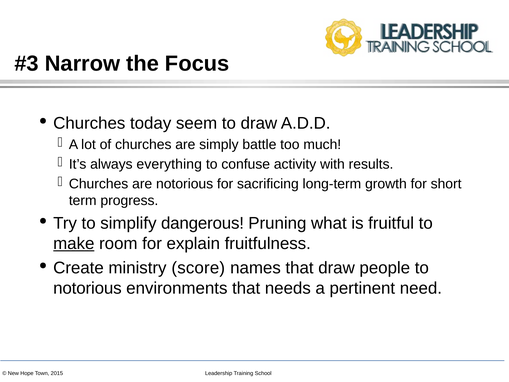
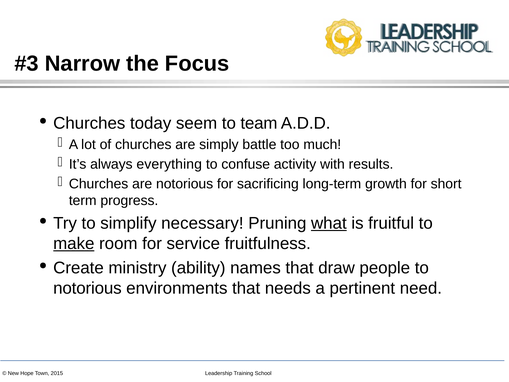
to draw: draw -> team
dangerous: dangerous -> necessary
what underline: none -> present
explain: explain -> service
score: score -> ability
